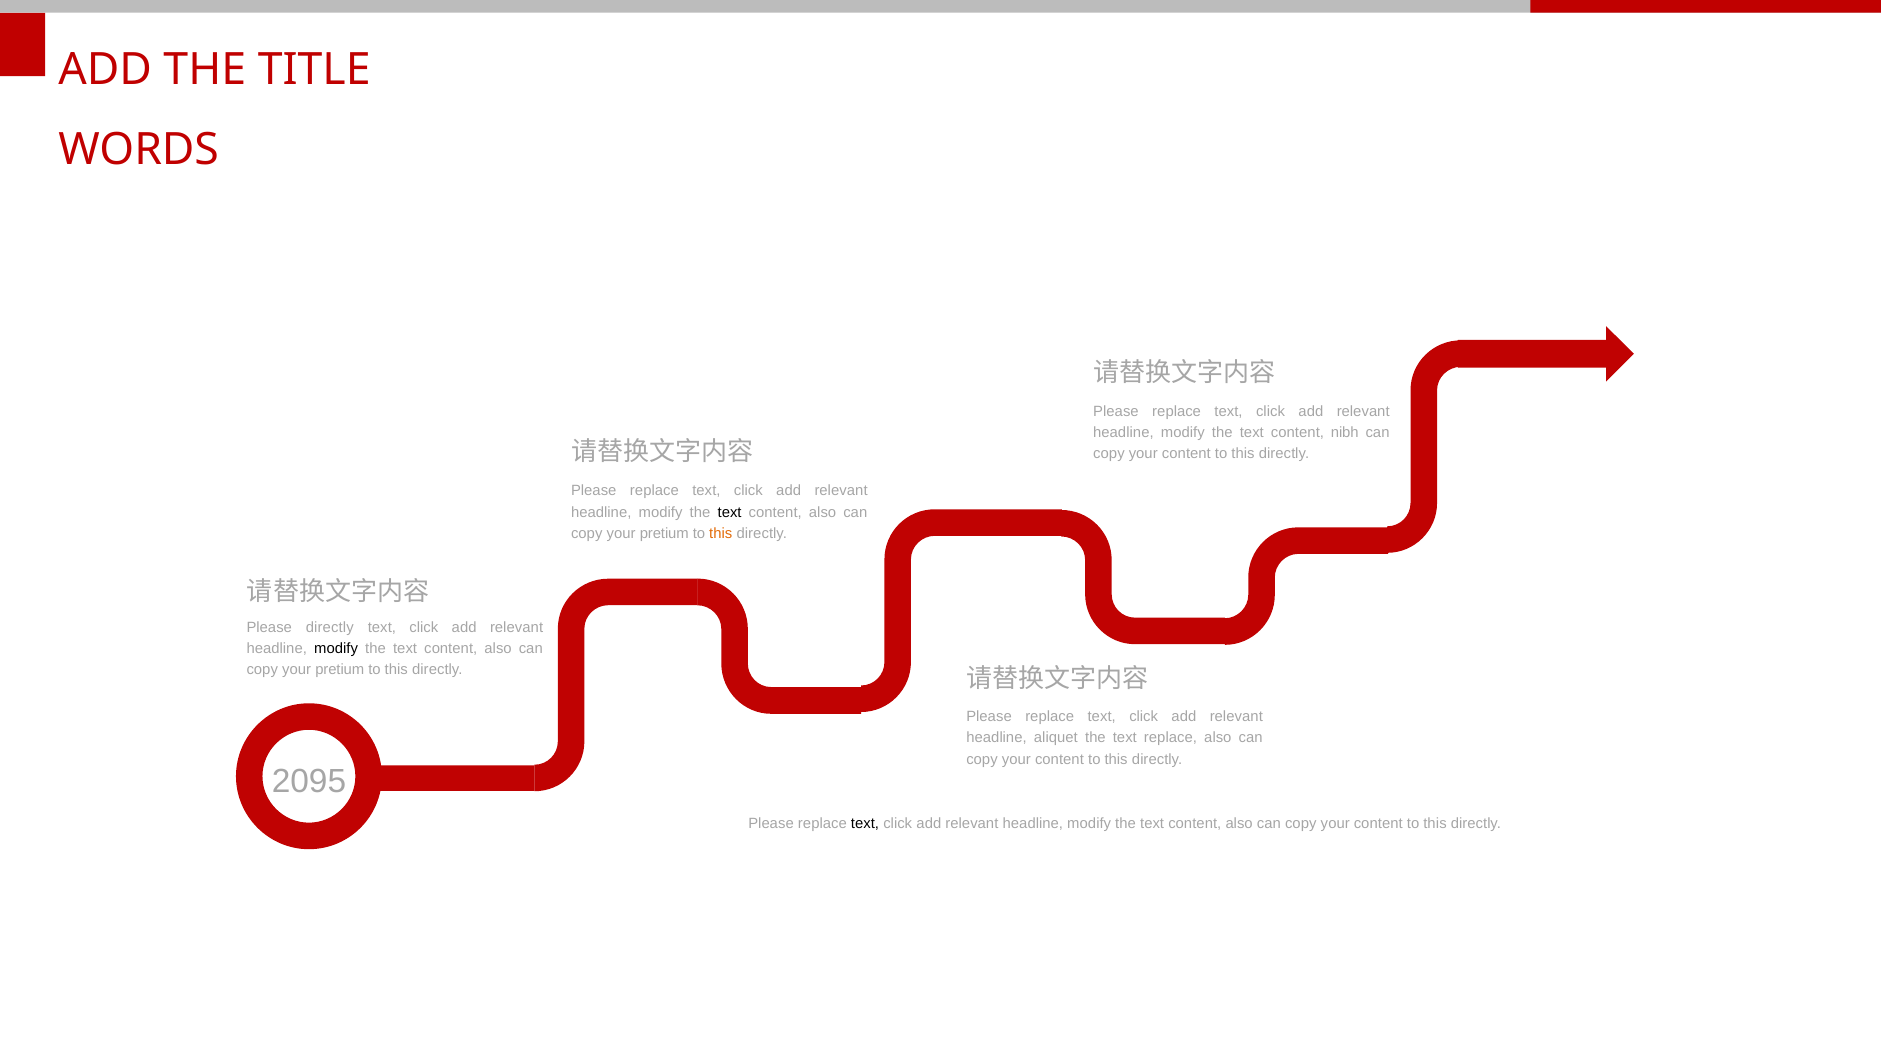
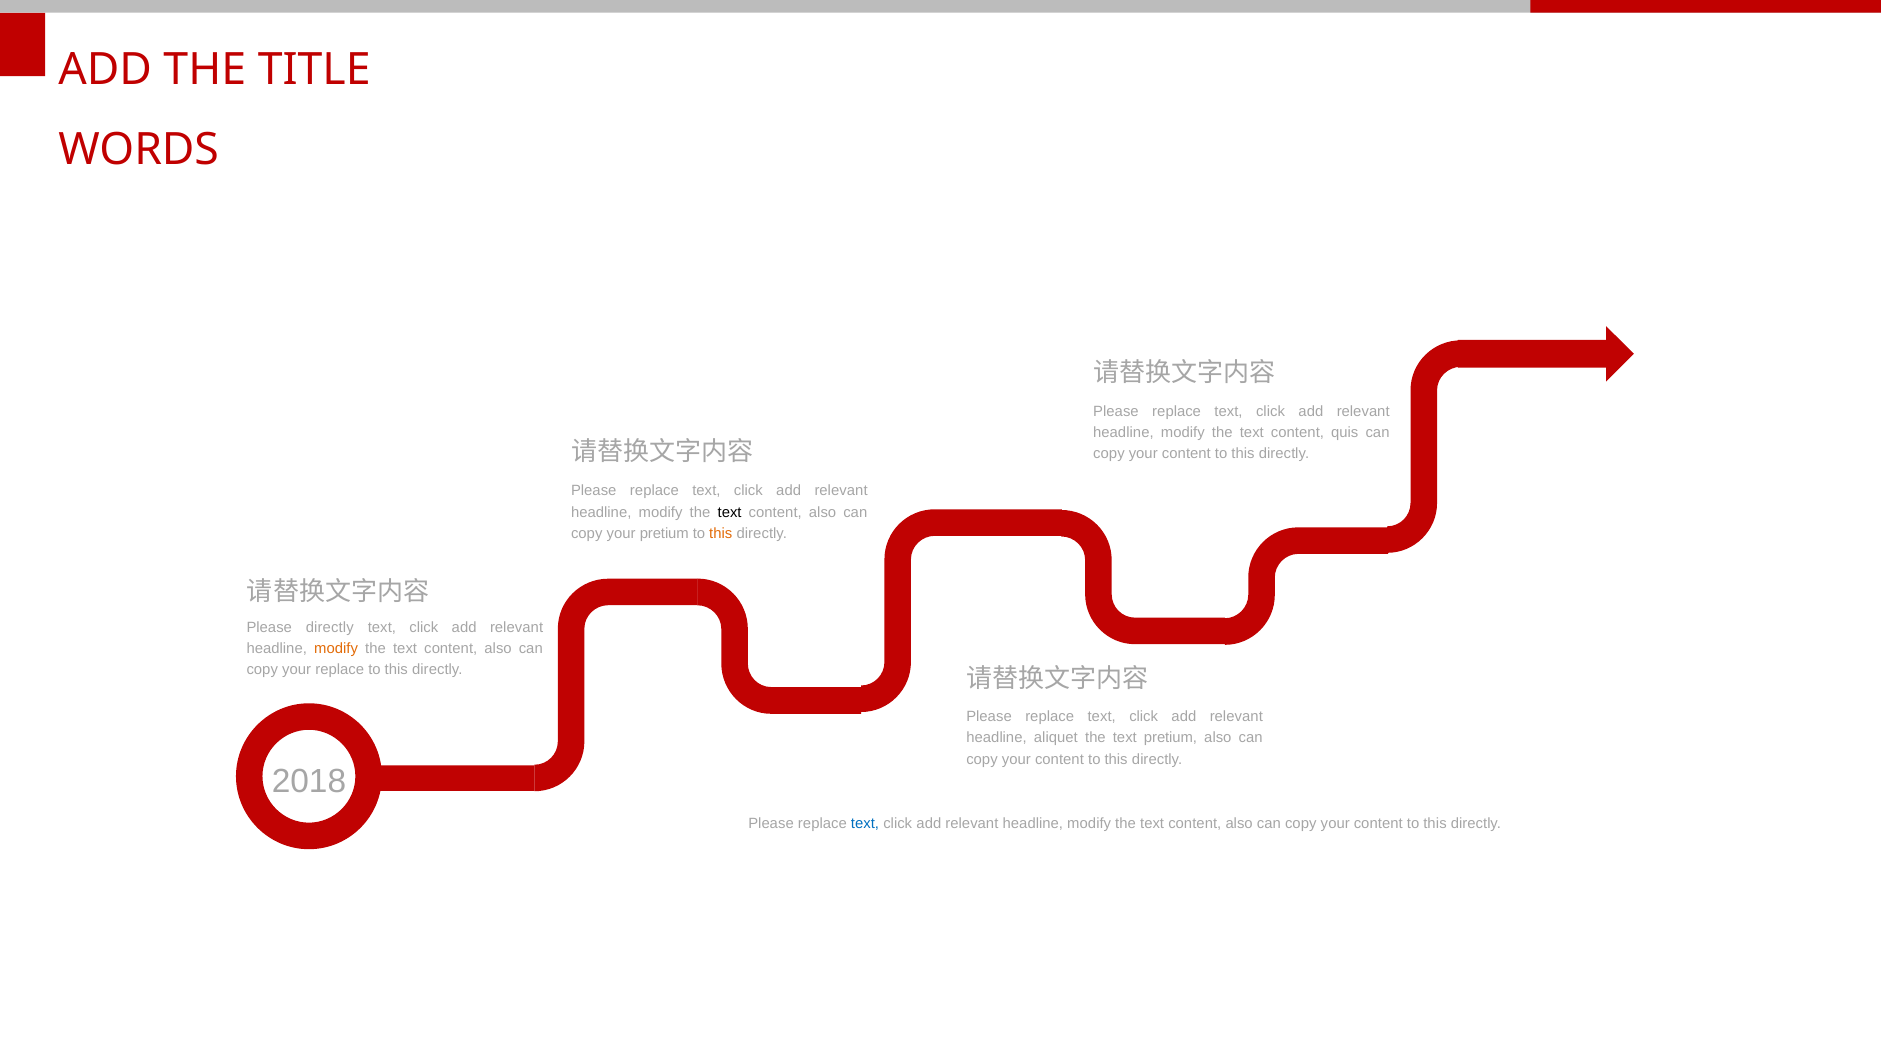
nibh: nibh -> quis
modify at (336, 649) colour: black -> orange
pretium at (340, 670): pretium -> replace
text replace: replace -> pretium
2095: 2095 -> 2018
text at (865, 823) colour: black -> blue
